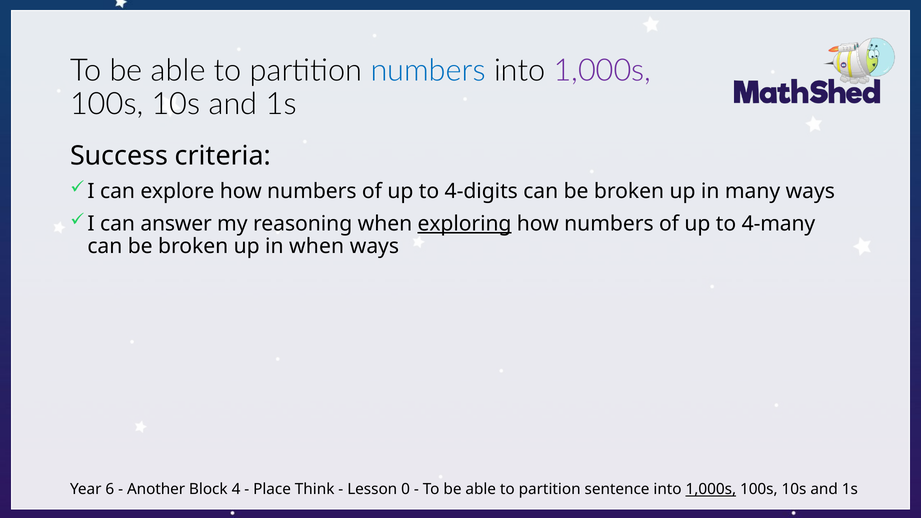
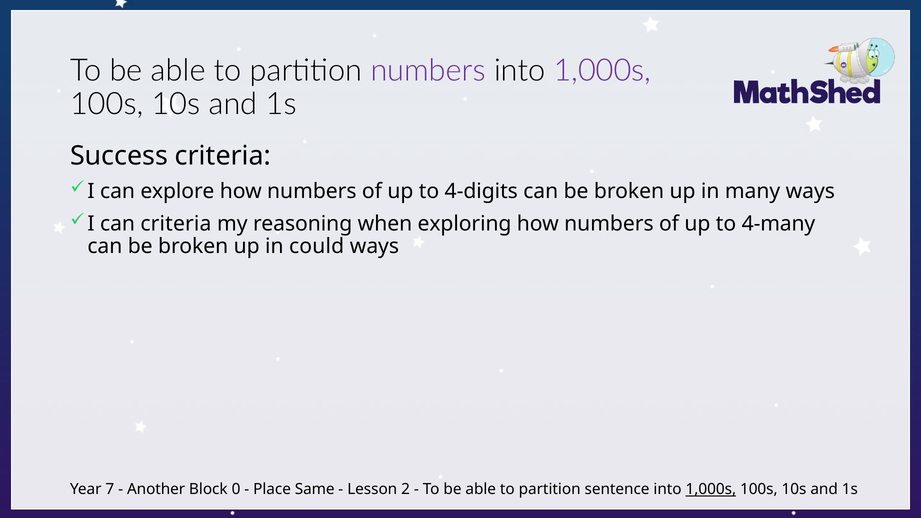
numbers at (428, 71) colour: blue -> purple
can answer: answer -> criteria
exploring underline: present -> none
in when: when -> could
6: 6 -> 7
4: 4 -> 0
Think: Think -> Same
0: 0 -> 2
